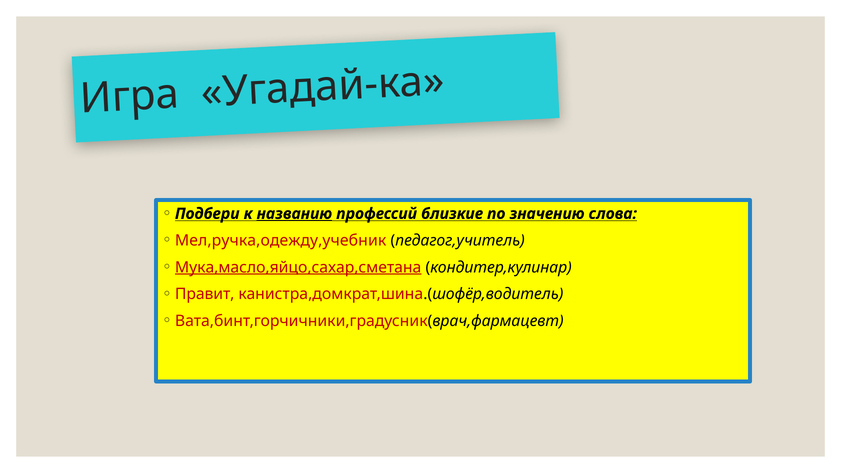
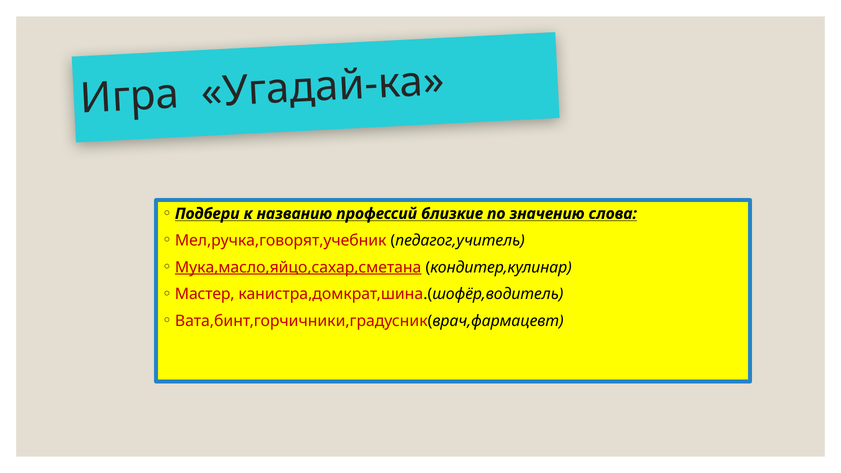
названию underline: present -> none
Мел,ручка,одежду,учебник: Мел,ручка,одежду,учебник -> Мел,ручка,говорят,учебник
Правит: Правит -> Мастер
